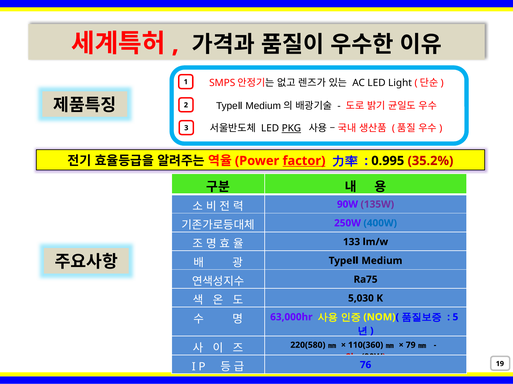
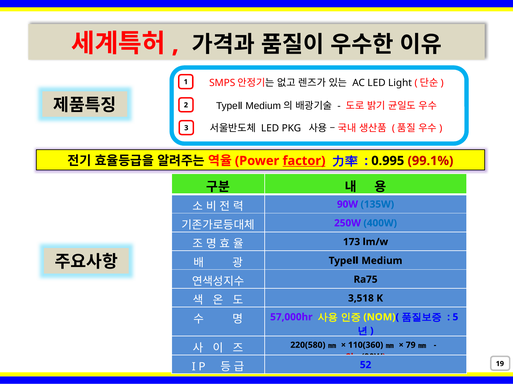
PKG underline: present -> none
35.2%: 35.2% -> 99.1%
135W colour: purple -> blue
133: 133 -> 173
5,030: 5,030 -> 3,518
63,000hr: 63,000hr -> 57,000hr
76: 76 -> 52
